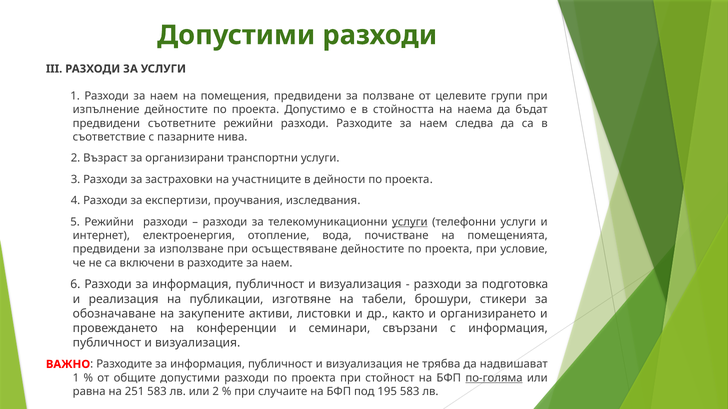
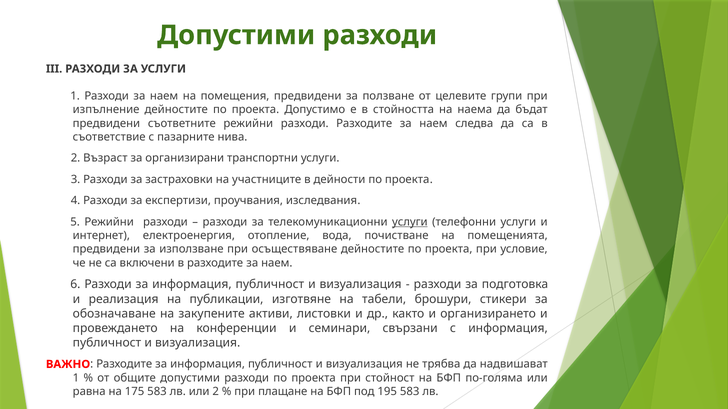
по-голяма underline: present -> none
251: 251 -> 175
случаите: случаите -> плащане
